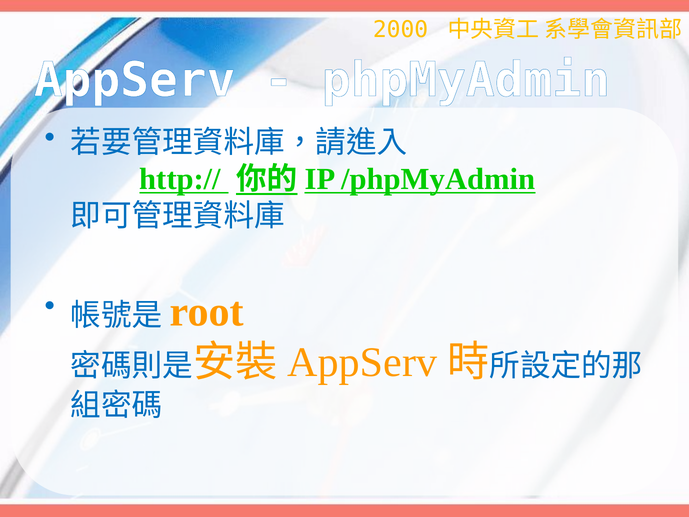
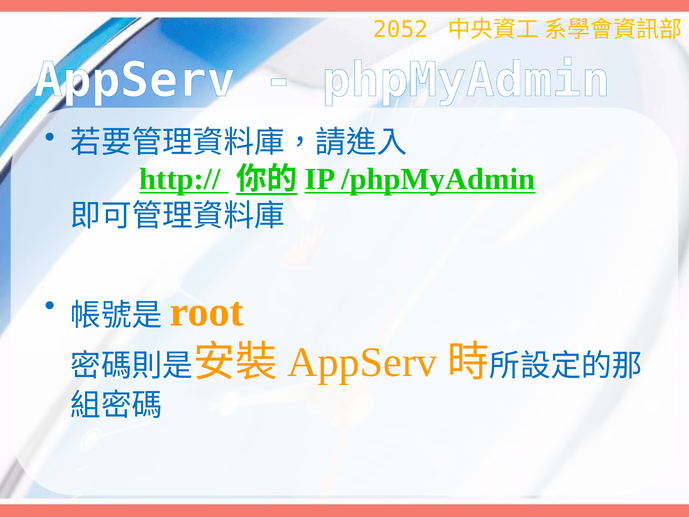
2000: 2000 -> 2052
